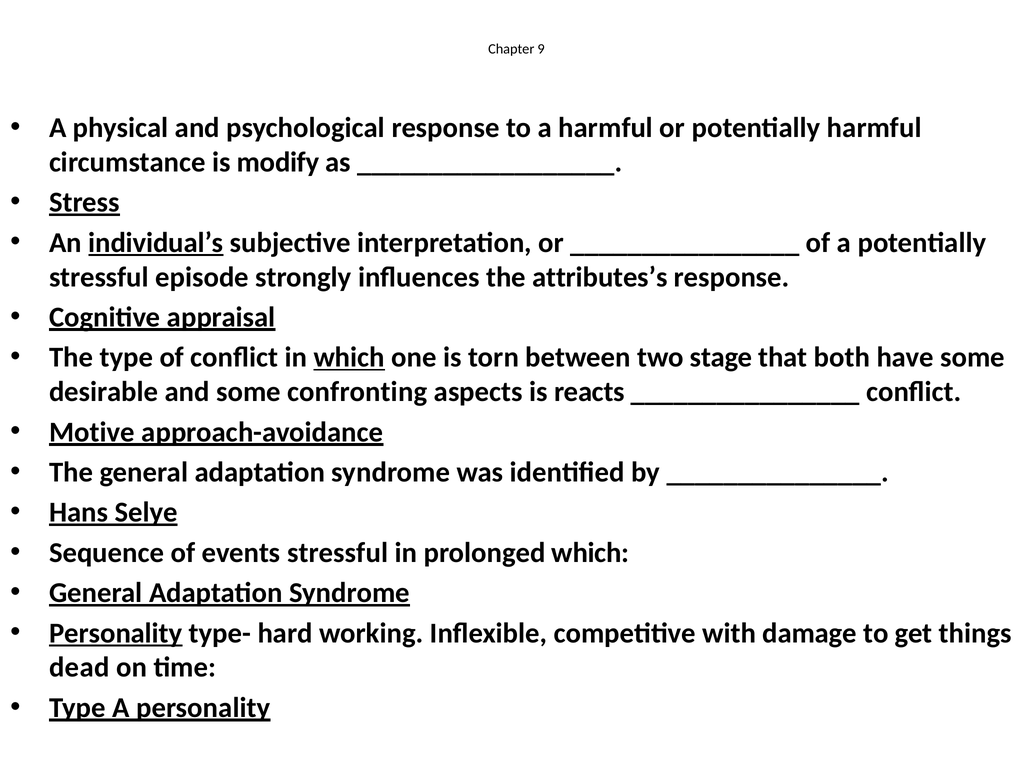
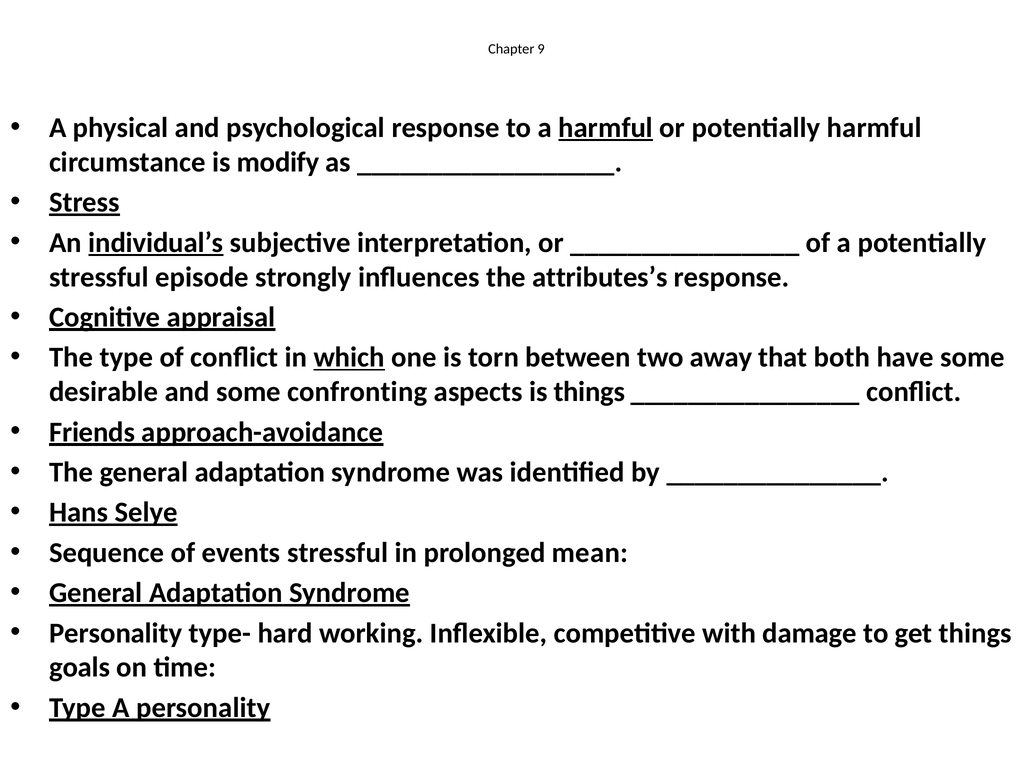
harmful at (606, 128) underline: none -> present
stage: stage -> away
is reacts: reacts -> things
Motive: Motive -> Friends
prolonged which: which -> mean
Personality at (116, 633) underline: present -> none
dead: dead -> goals
